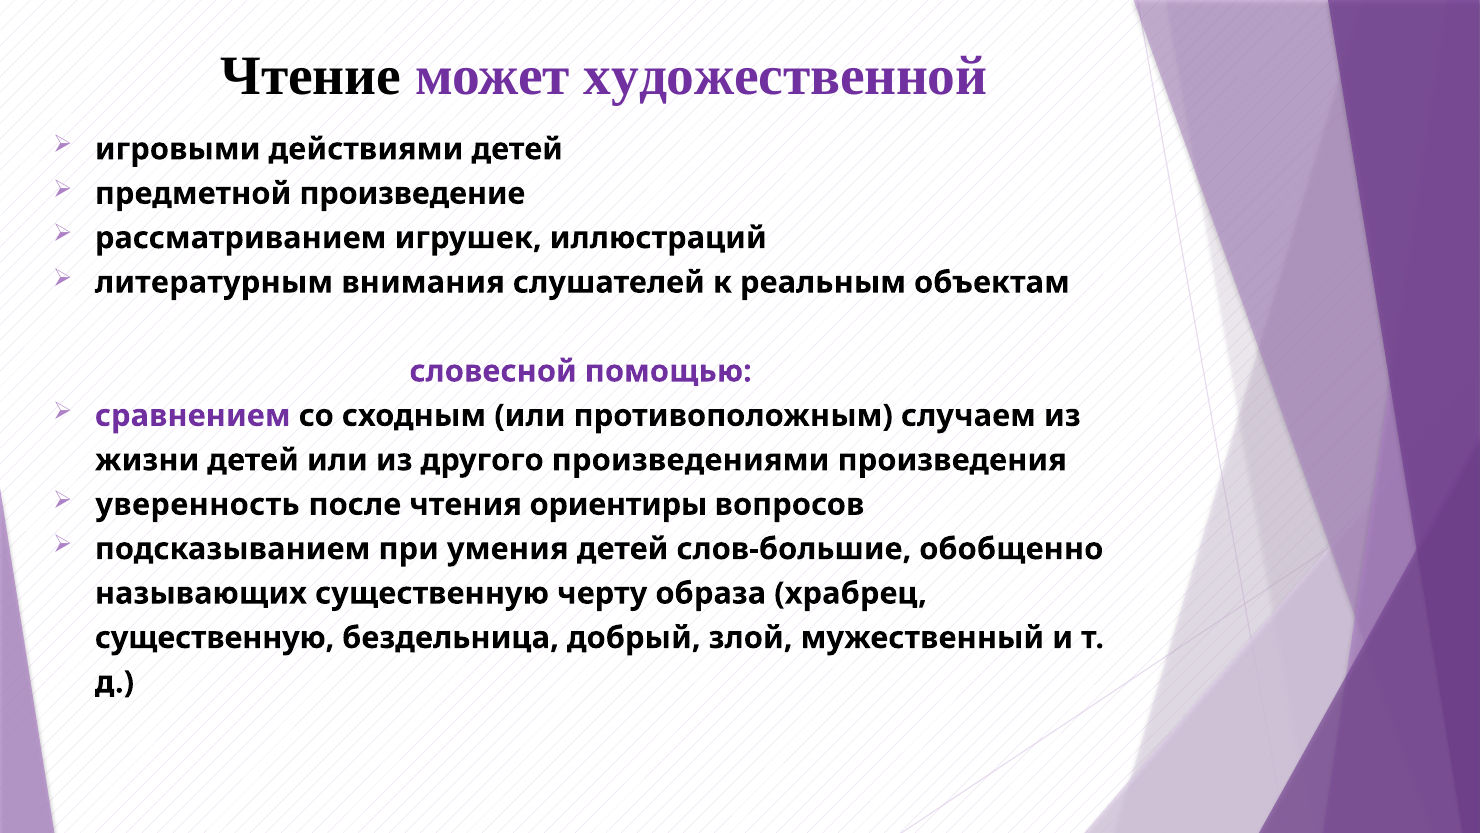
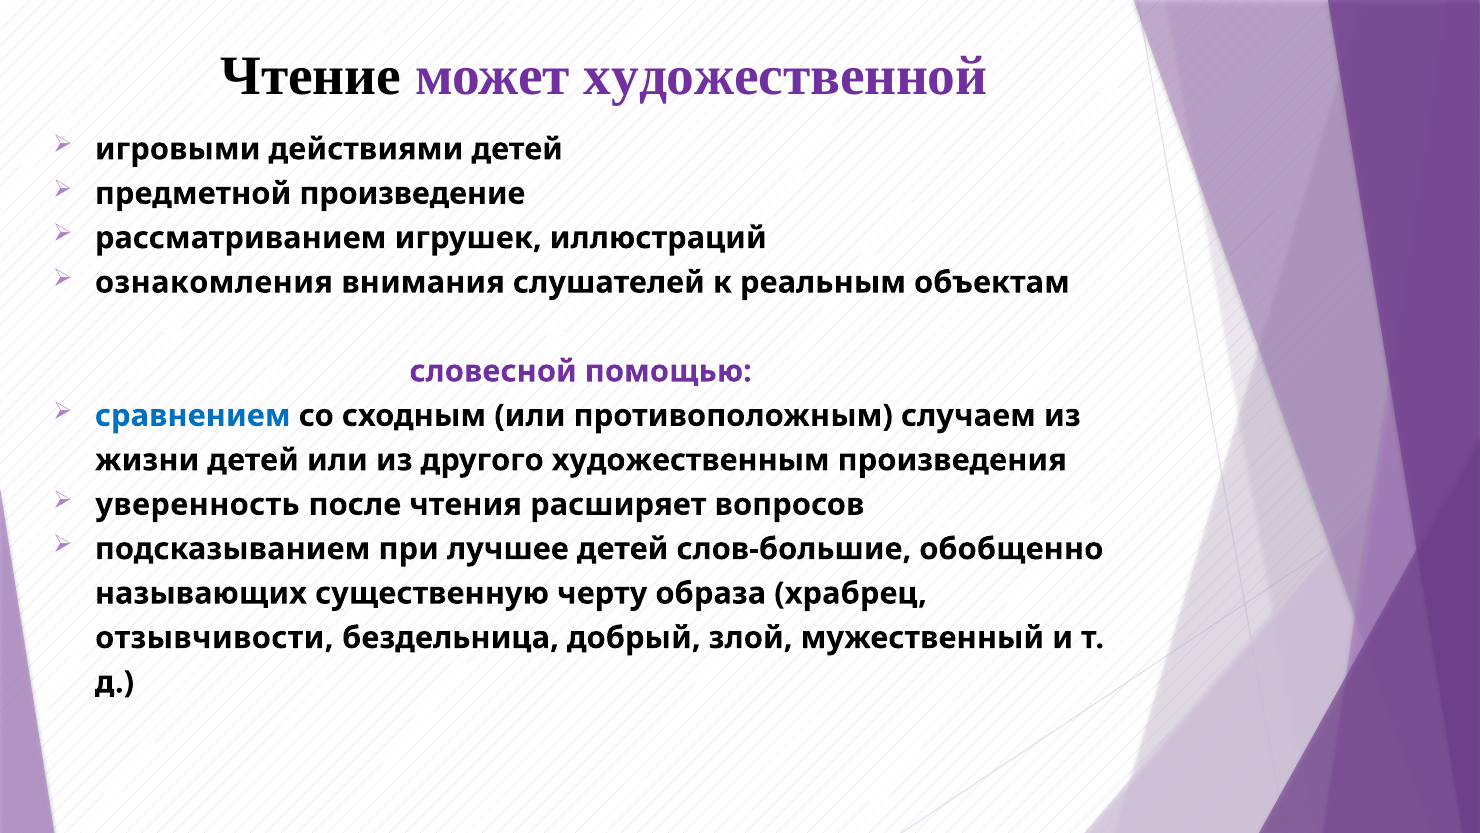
литературным: литературным -> ознакомления
сравнением colour: purple -> blue
произведениями: произведениями -> художественным
ориентиры: ориентиры -> расширяет
умения: умения -> лучшее
существенную at (215, 638): существенную -> отзывчивости
